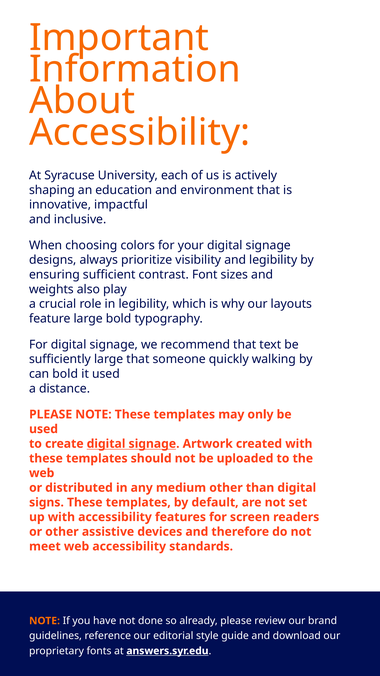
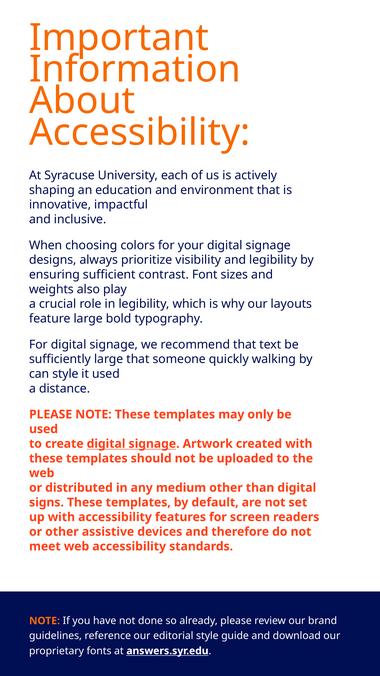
can bold: bold -> style
